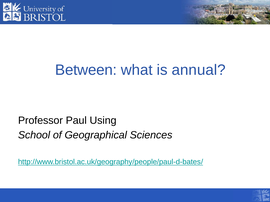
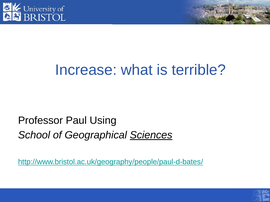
Between: Between -> Increase
annual: annual -> terrible
Sciences underline: none -> present
